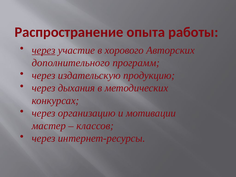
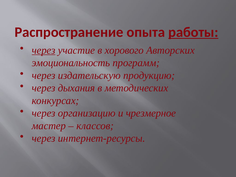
работы underline: none -> present
дополнительного: дополнительного -> эмоциональность
мотивации: мотивации -> чрезмерное
